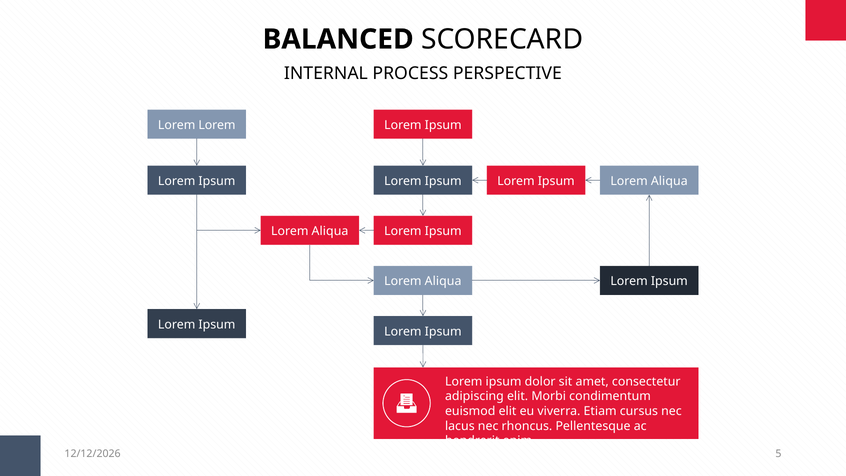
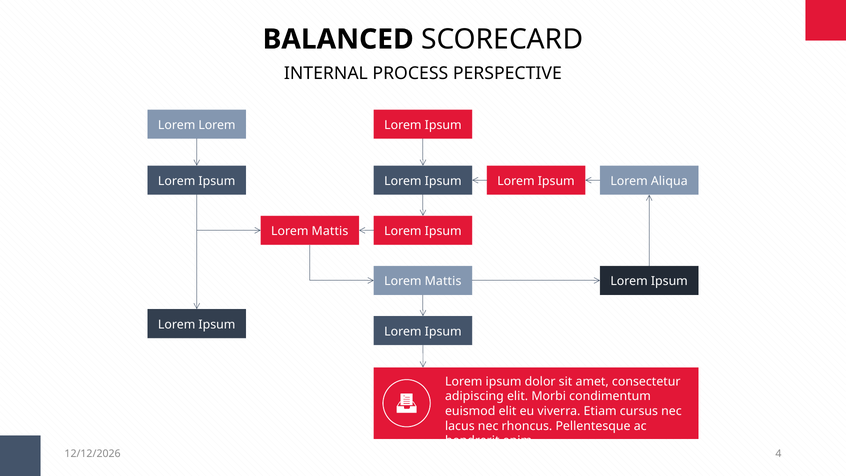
Aliqua at (330, 231): Aliqua -> Mattis
Aliqua at (443, 281): Aliqua -> Mattis
5: 5 -> 4
